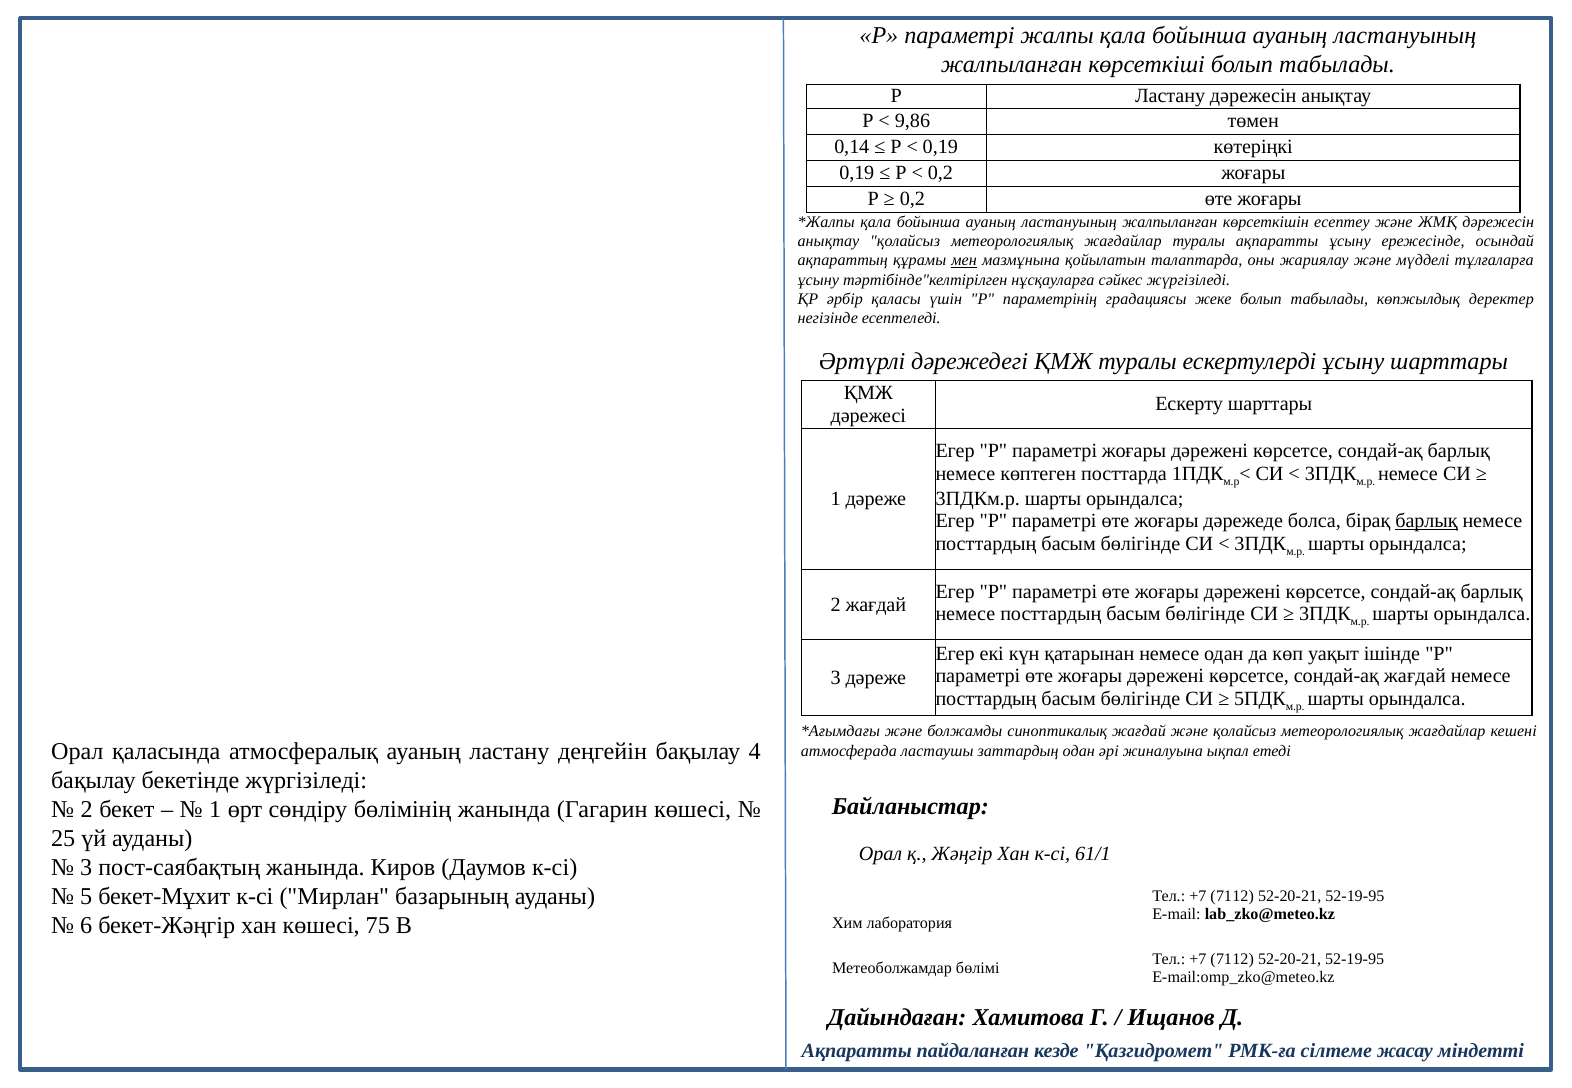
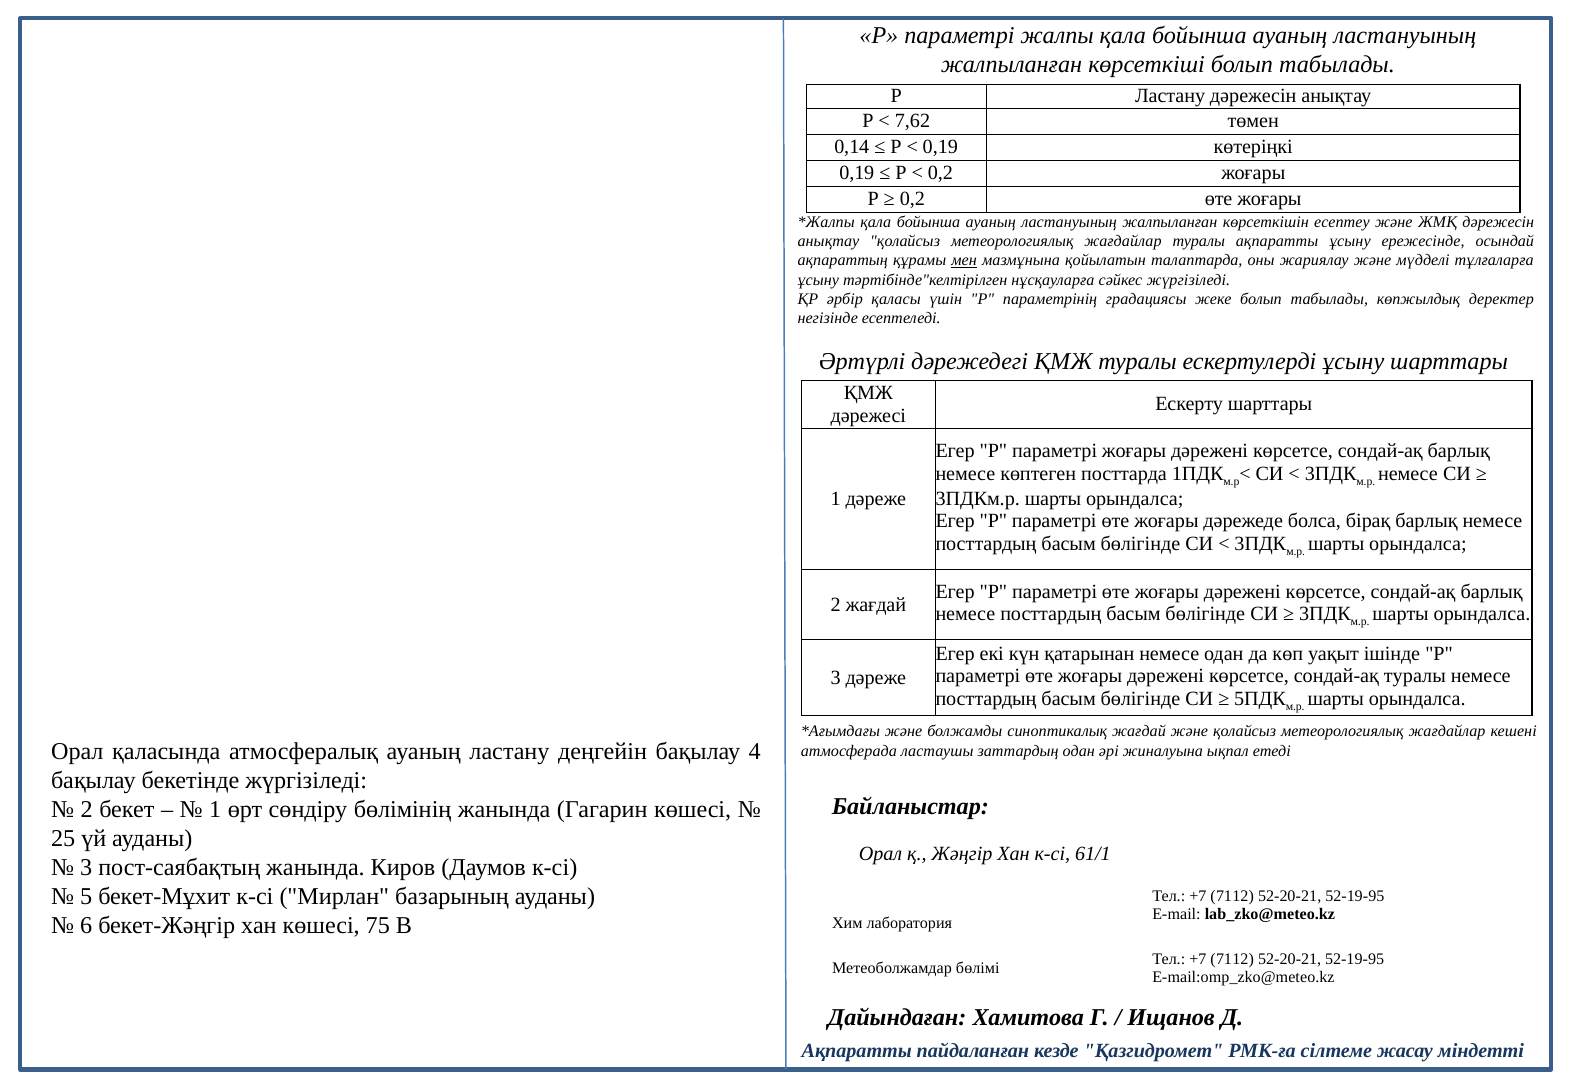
9,86: 9,86 -> 7,62
барлық at (1426, 521) underline: present -> none
сондай-ақ жағдай: жағдай -> туралы
